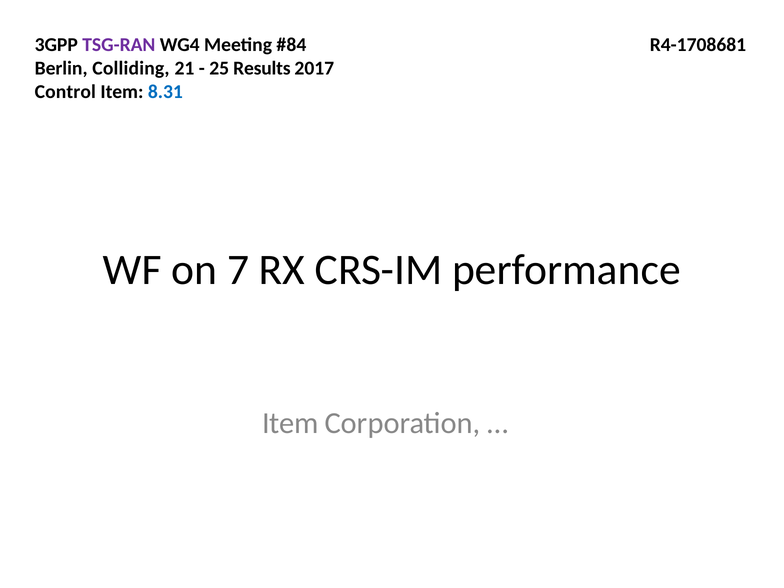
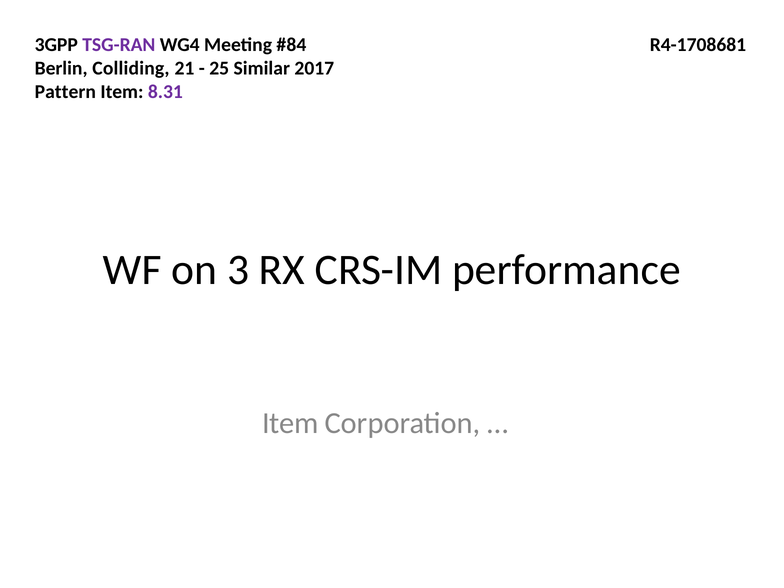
Results: Results -> Similar
Control: Control -> Pattern
8.31 colour: blue -> purple
7: 7 -> 3
